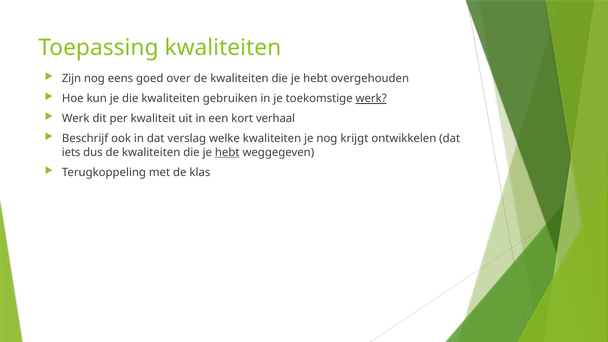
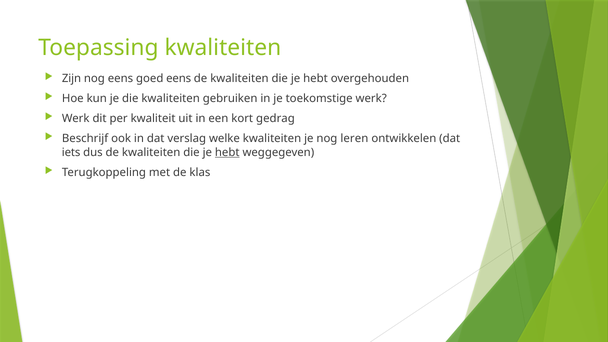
goed over: over -> eens
werk at (371, 99) underline: present -> none
verhaal: verhaal -> gedrag
krijgt: krijgt -> leren
